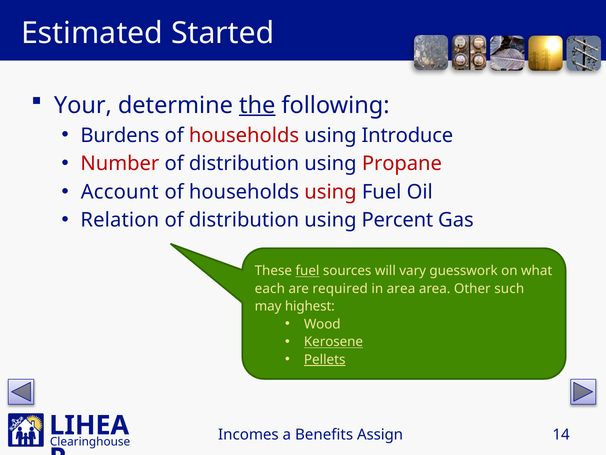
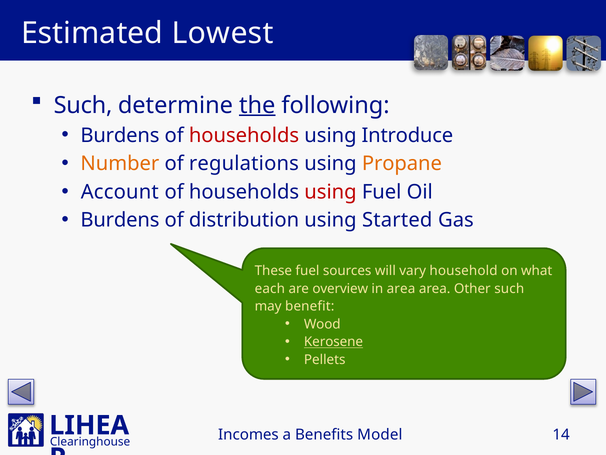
Started: Started -> Lowest
Your at (83, 105): Your -> Such
Number colour: red -> orange
distribution at (244, 163): distribution -> regulations
Propane colour: red -> orange
Relation at (120, 220): Relation -> Burdens
Percent: Percent -> Started
fuel at (307, 271) underline: present -> none
guesswork: guesswork -> household
required: required -> overview
highest: highest -> benefit
Pellets underline: present -> none
Assign: Assign -> Model
